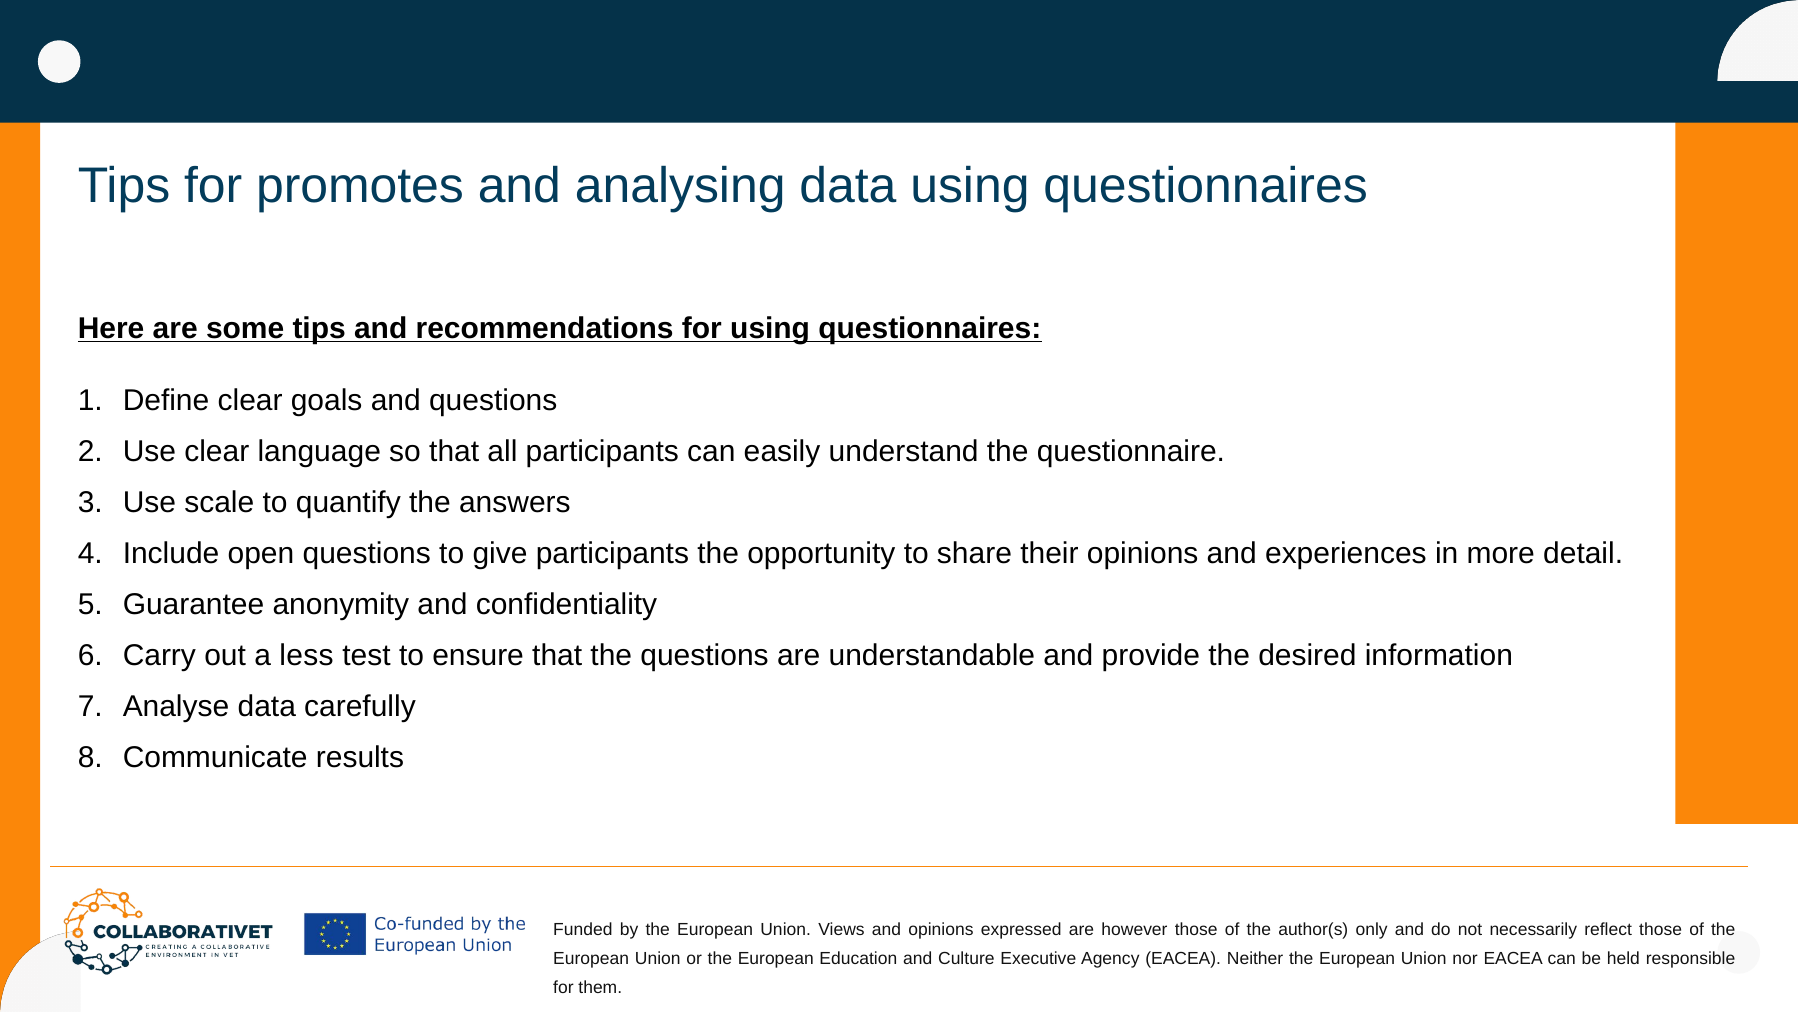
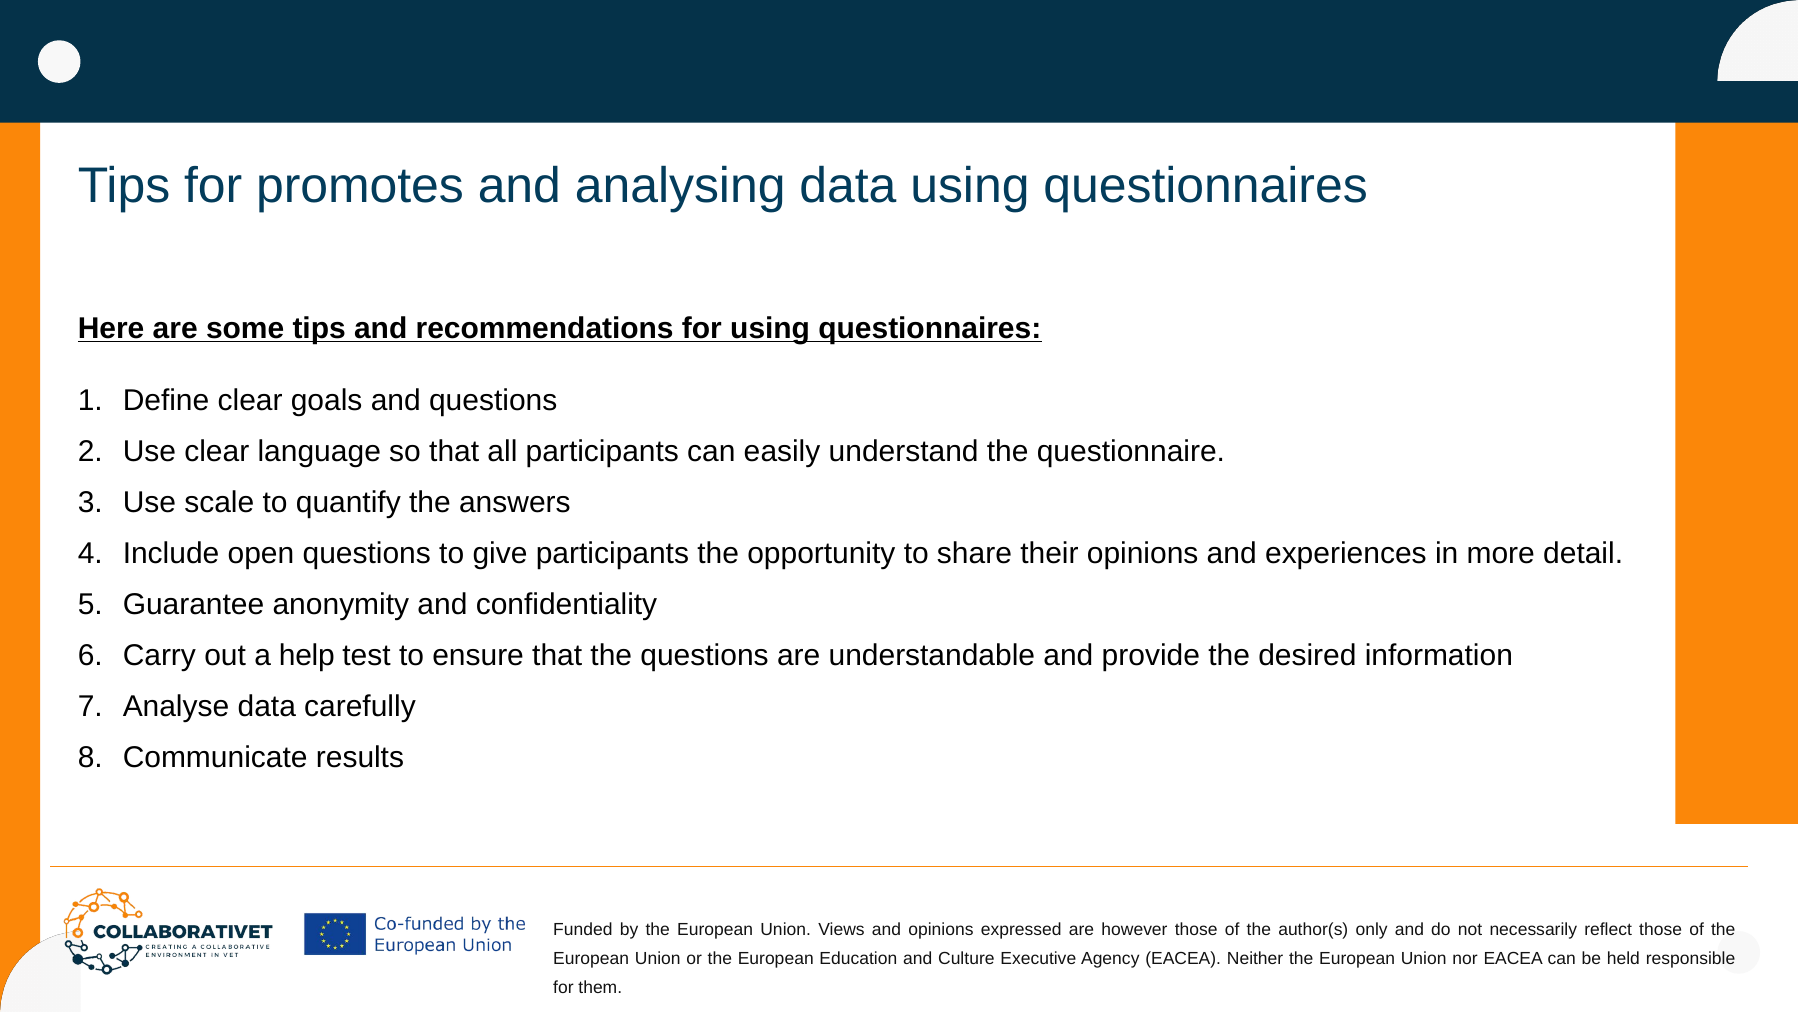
less: less -> help
